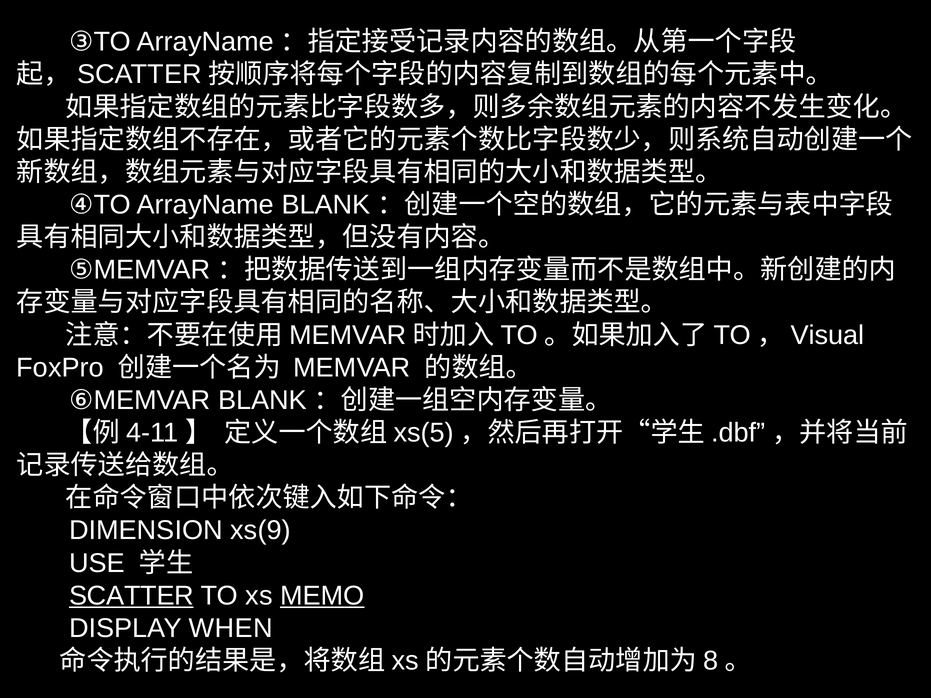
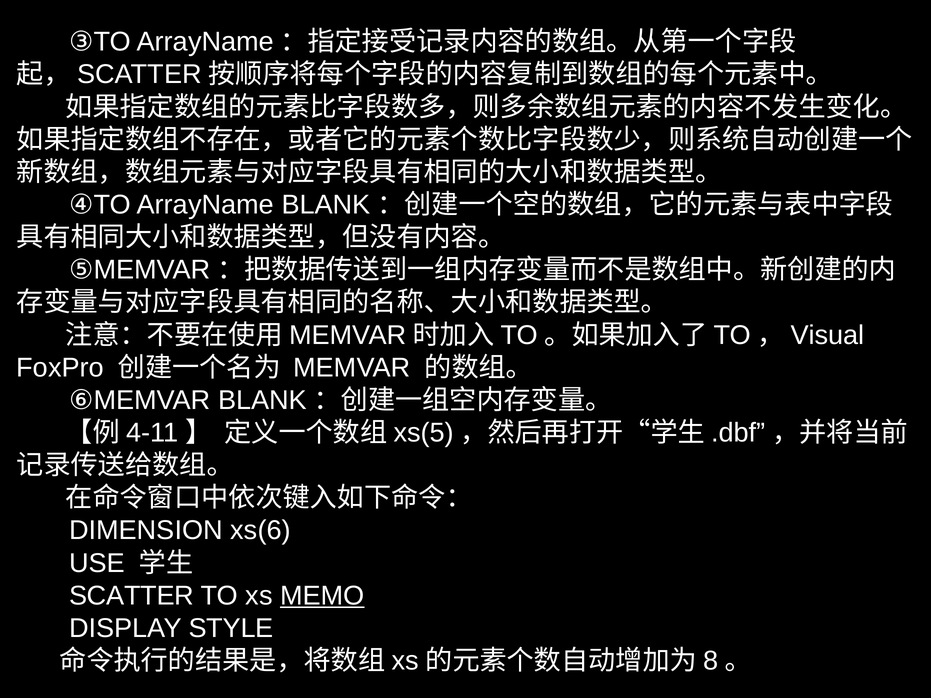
xs(9: xs(9 -> xs(6
SCATTER underline: present -> none
WHEN: WHEN -> STYLE
